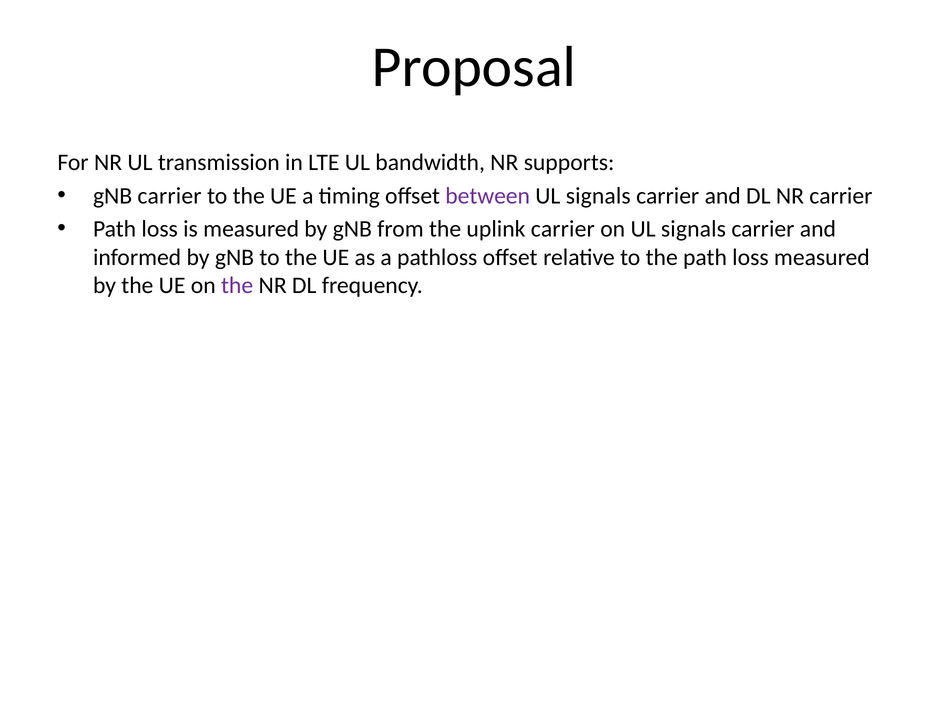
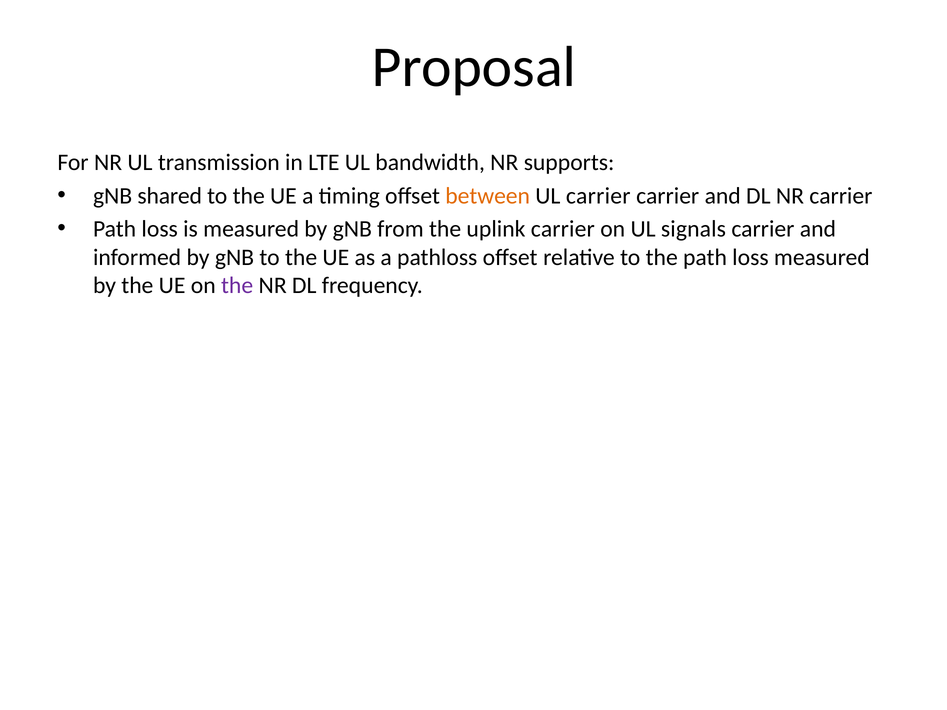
gNB carrier: carrier -> shared
between colour: purple -> orange
signals at (598, 196): signals -> carrier
